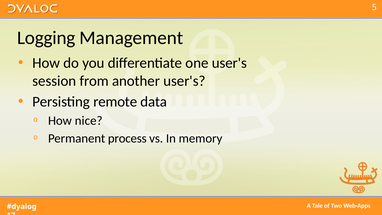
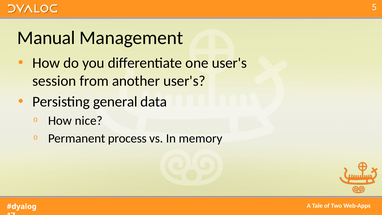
Logging: Logging -> Manual
remote: remote -> general
